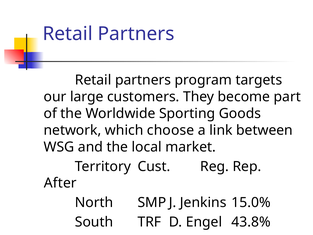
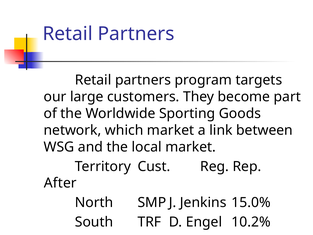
which choose: choose -> market
43.8%: 43.8% -> 10.2%
